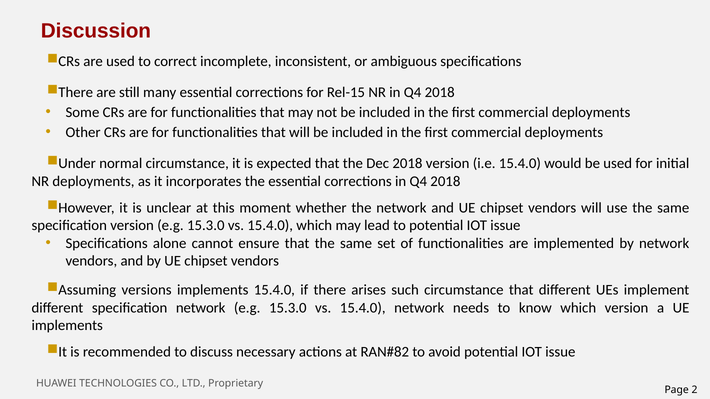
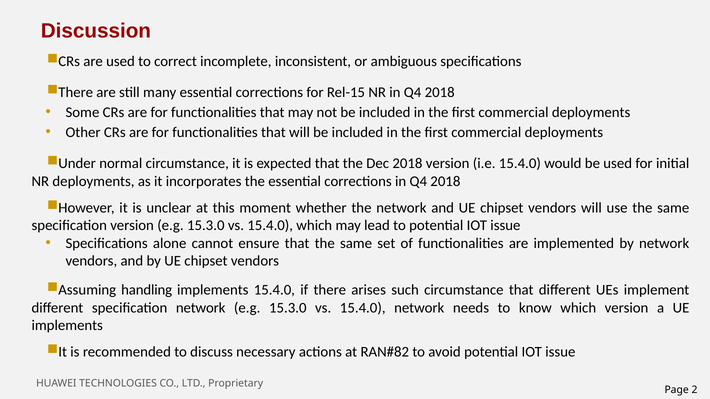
versions: versions -> handling
